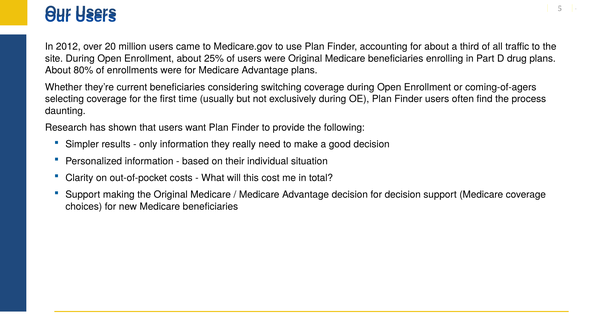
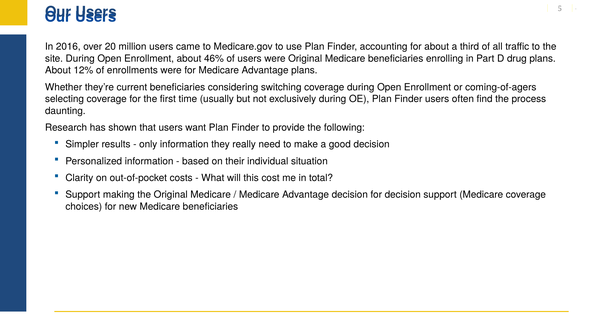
2012: 2012 -> 2016
25%: 25% -> 46%
80%: 80% -> 12%
